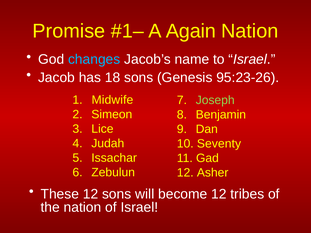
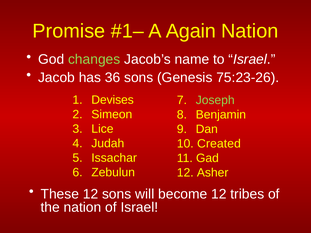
changes colour: light blue -> light green
18: 18 -> 36
95:23-26: 95:23-26 -> 75:23-26
Midwife: Midwife -> Devises
Seventy: Seventy -> Created
